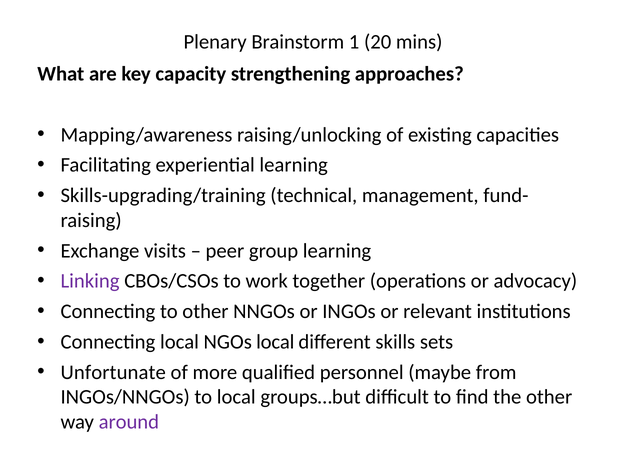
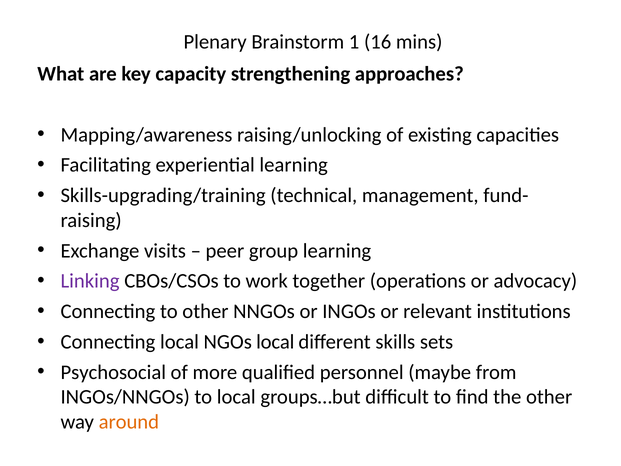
20: 20 -> 16
Unfortunate: Unfortunate -> Psychosocial
around colour: purple -> orange
